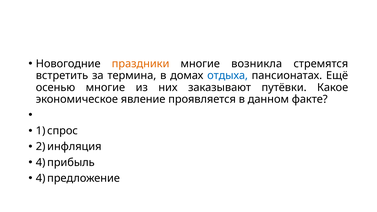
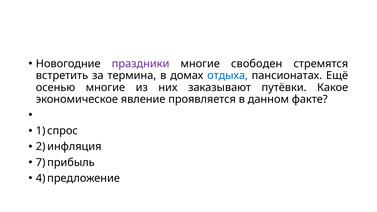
праздники colour: orange -> purple
возникла: возникла -> свободен
4 at (41, 162): 4 -> 7
